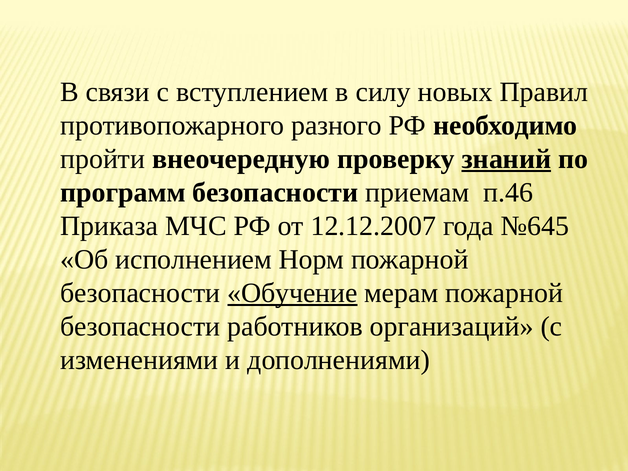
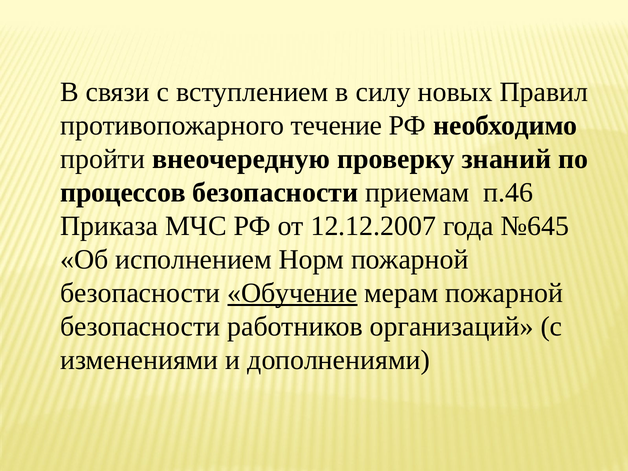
разного: разного -> течение
знаний underline: present -> none
программ: программ -> процессов
